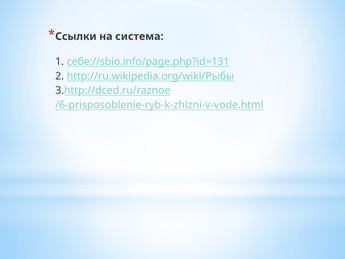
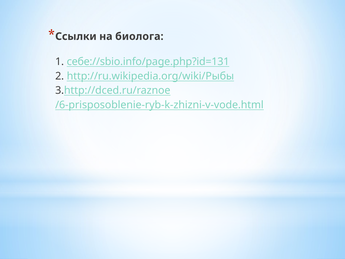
система: система -> биолога
